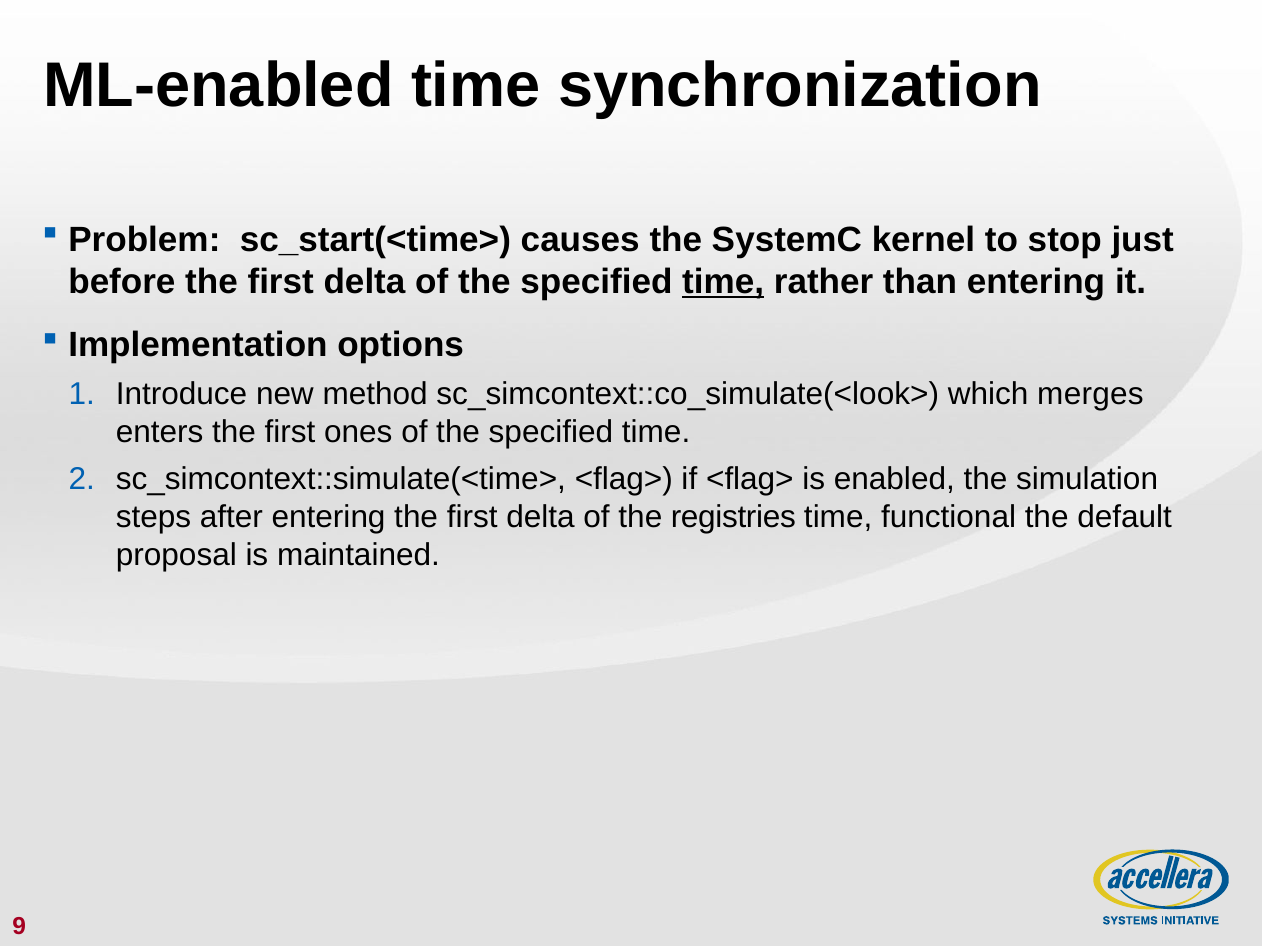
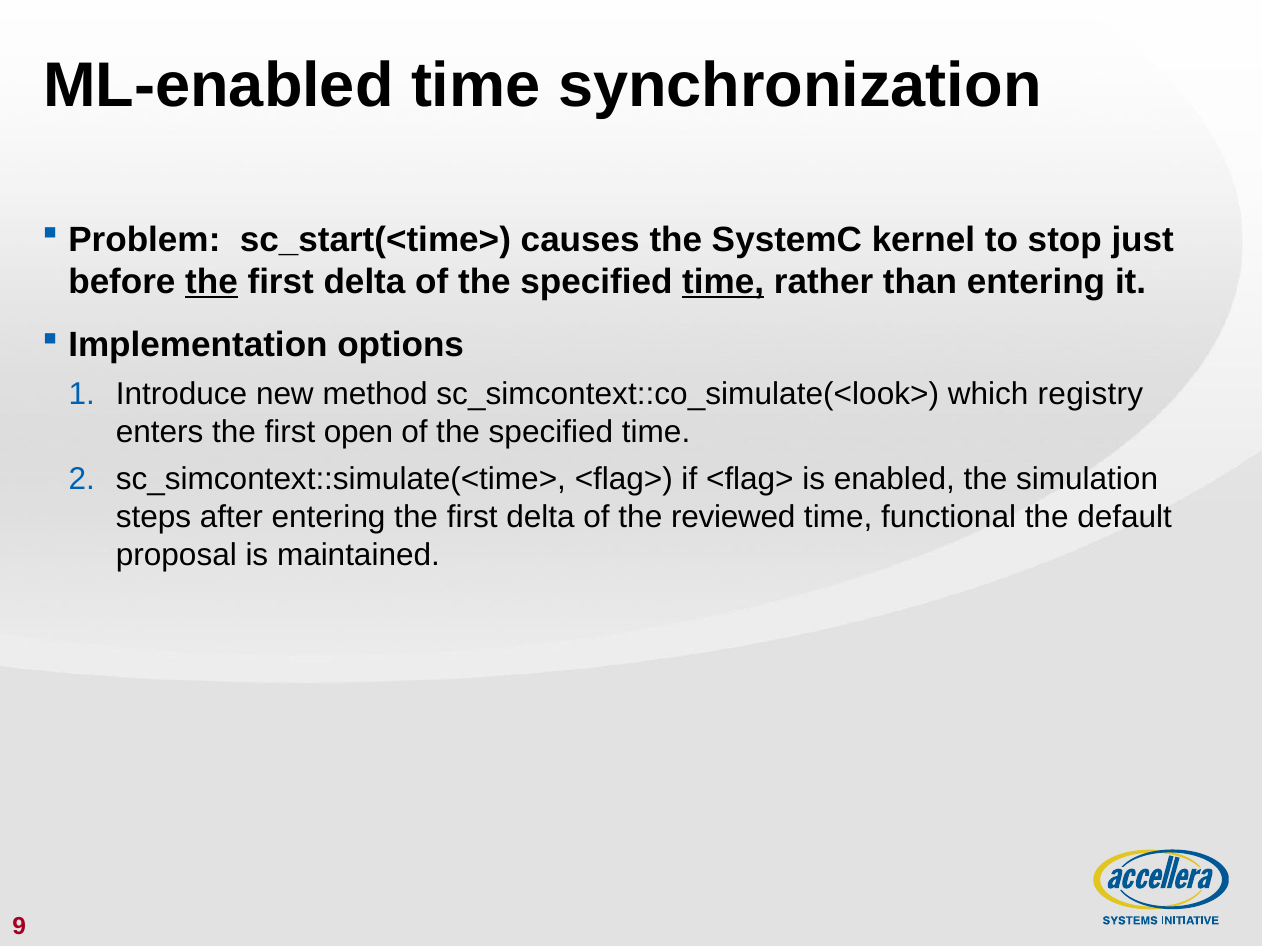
the at (212, 282) underline: none -> present
merges: merges -> registry
ones: ones -> open
registries: registries -> reviewed
